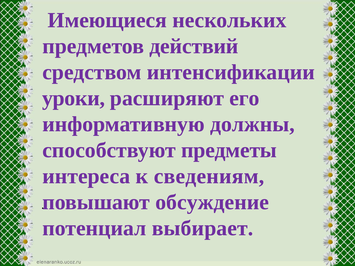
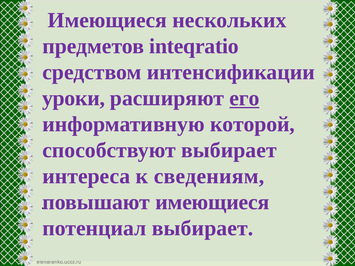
действий: действий -> inteqratio
его underline: none -> present
должны: должны -> которой
способствуют предметы: предметы -> выбирает
обсуждение at (212, 202): обсуждение -> имеющиеся
